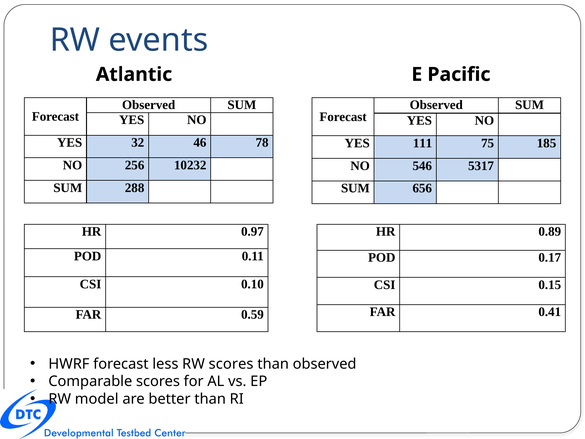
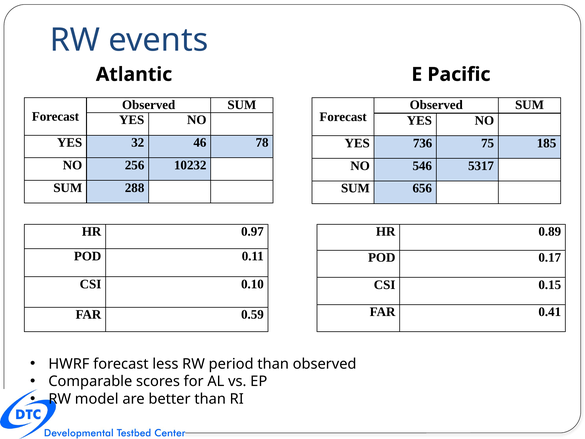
111: 111 -> 736
RW scores: scores -> period
